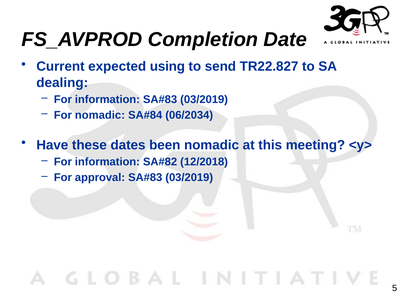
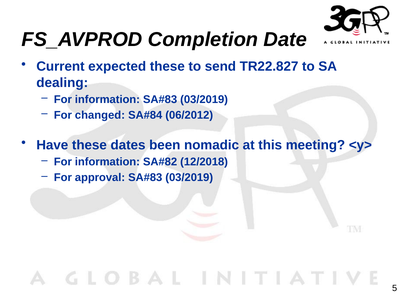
expected using: using -> these
For nomadic: nomadic -> changed
06/2034: 06/2034 -> 06/2012
